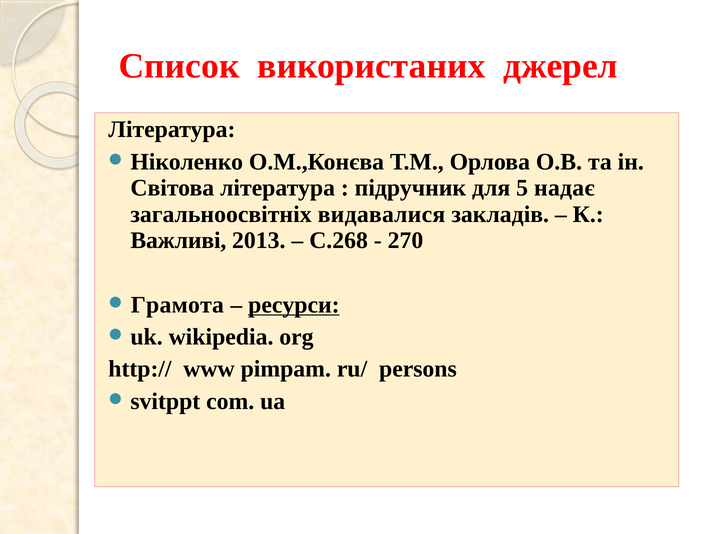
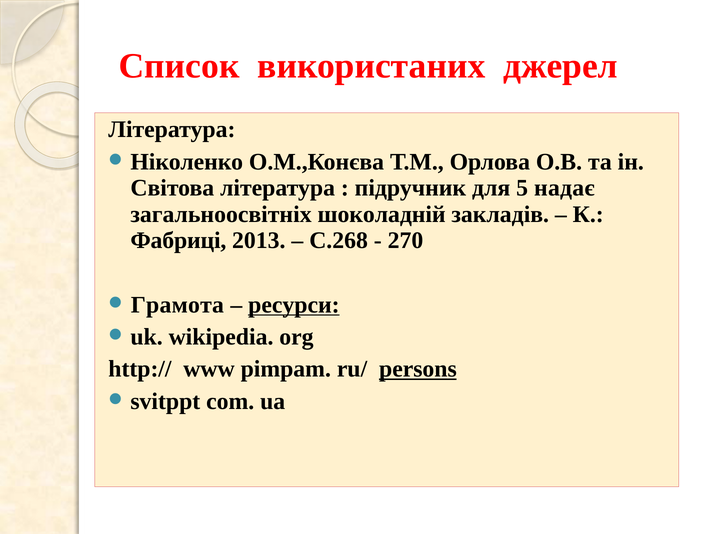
видавалися: видавалися -> шоколадній
Важливі: Важливі -> Фабриці
persons underline: none -> present
